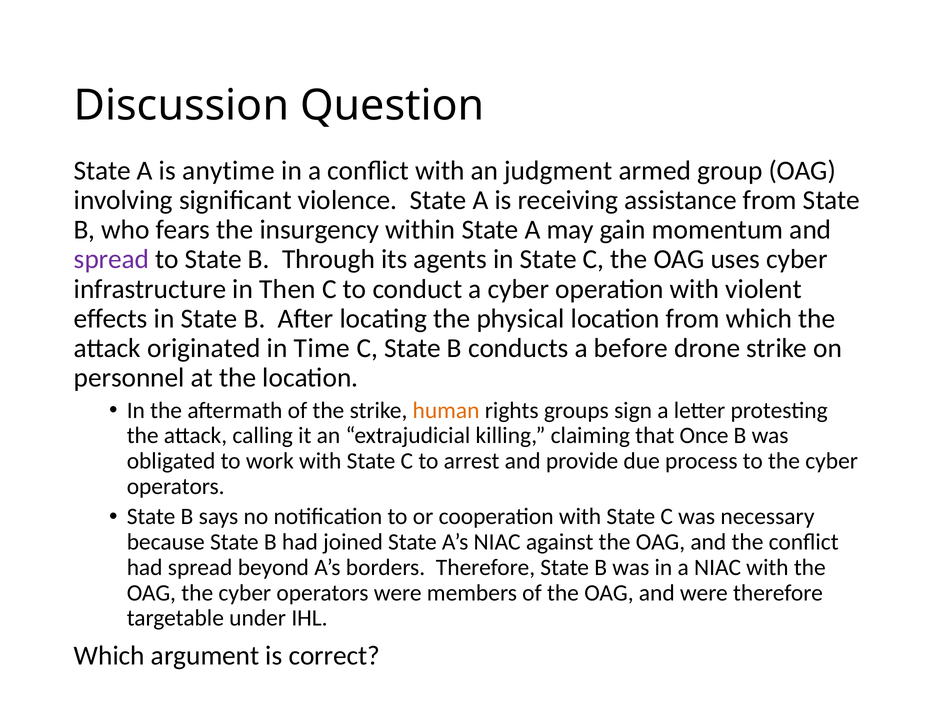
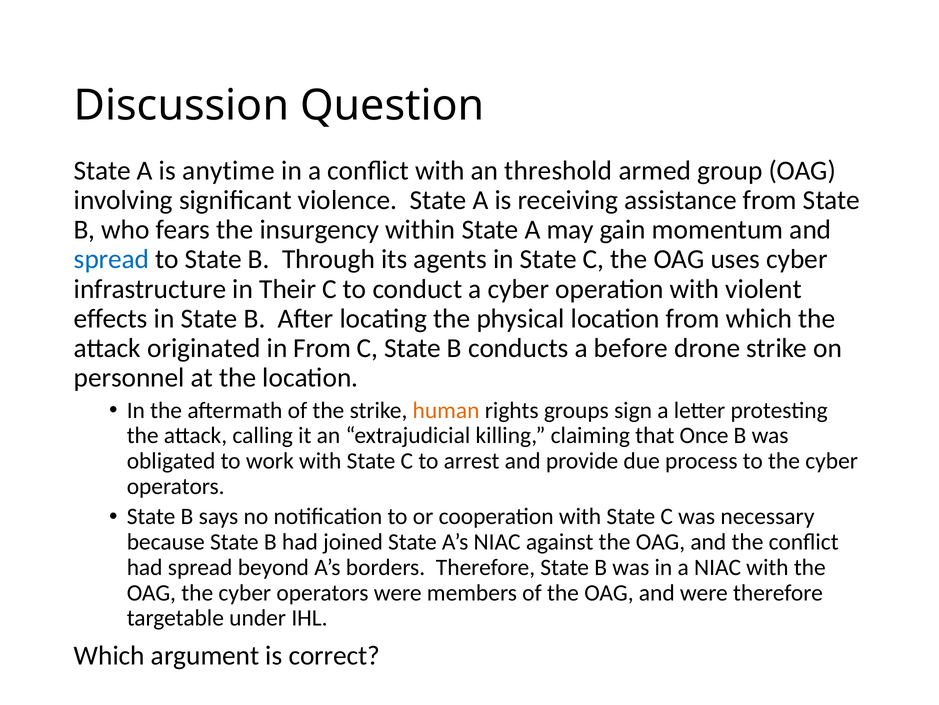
judgment: judgment -> threshold
spread at (112, 259) colour: purple -> blue
Then: Then -> Their
in Time: Time -> From
